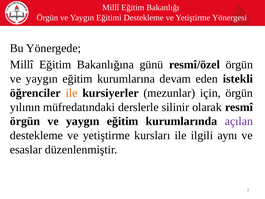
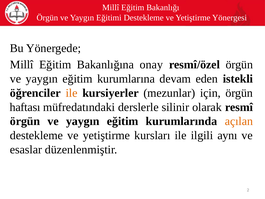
günü: günü -> onay
yılının: yılının -> haftası
açılan colour: purple -> orange
